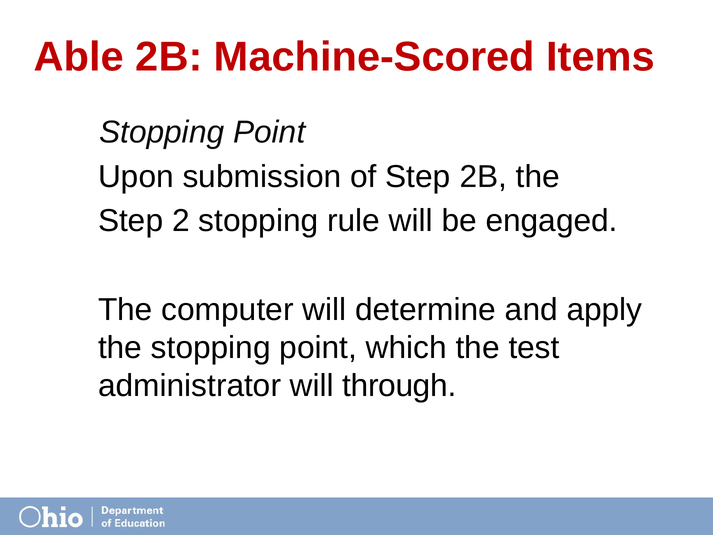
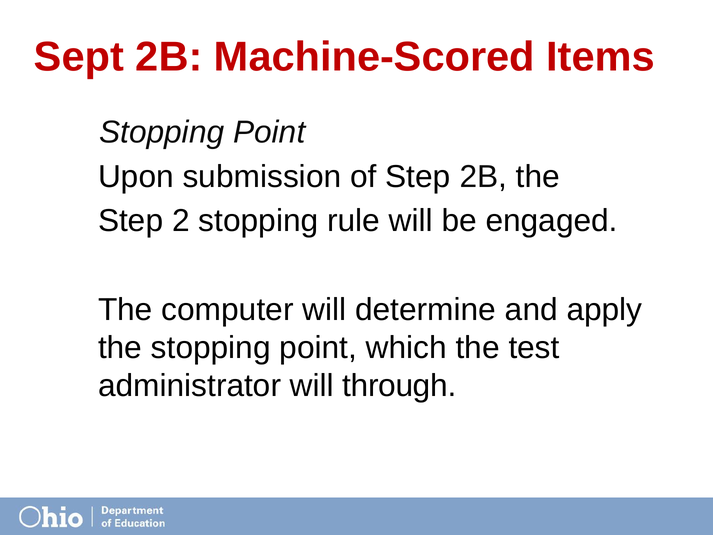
Able: Able -> Sept
